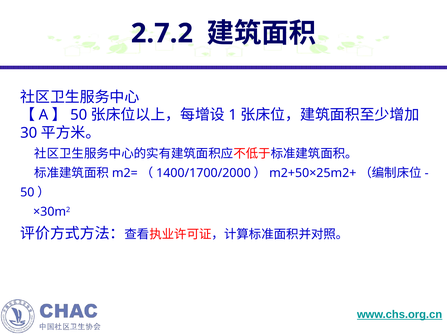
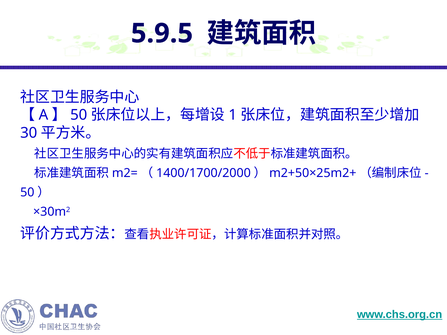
2.7.2: 2.7.2 -> 5.9.5
